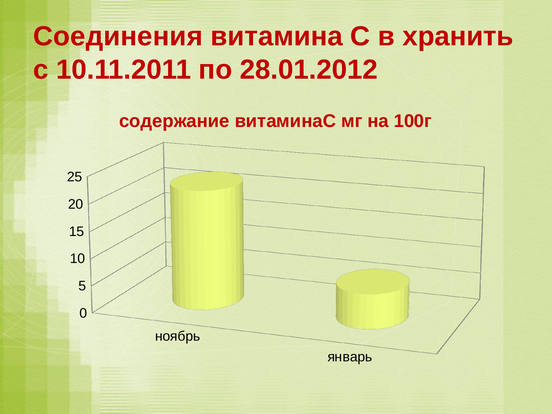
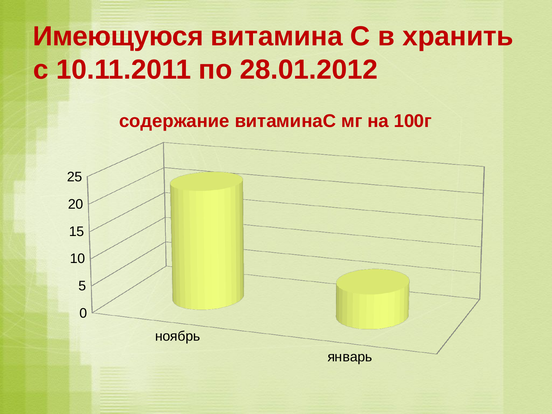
Соединения: Соединения -> Имеющуюся
